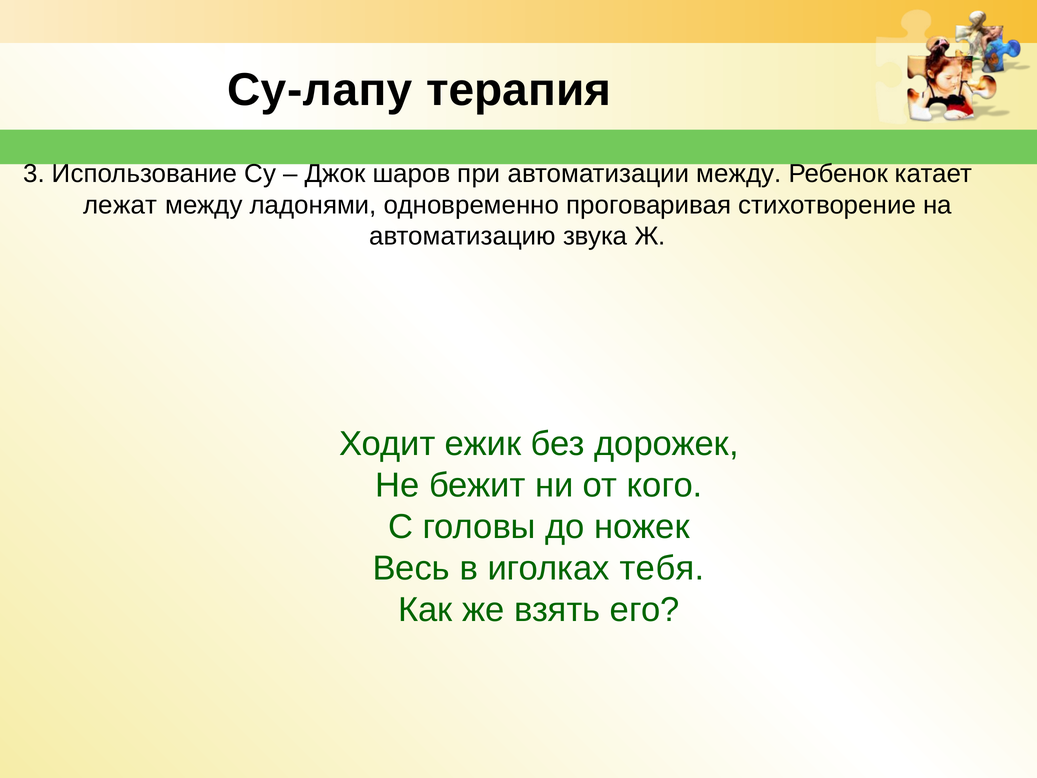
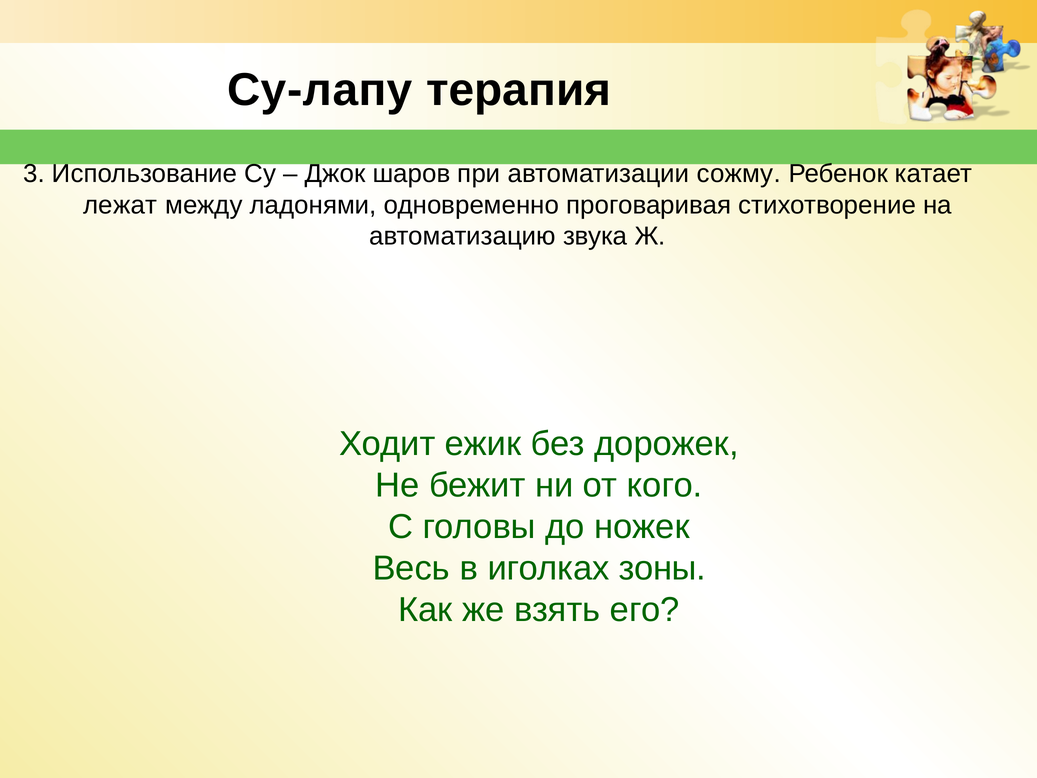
автоматизации между: между -> сожму
тебя: тебя -> зоны
